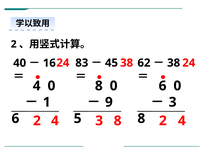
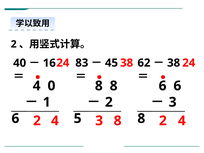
0 at (114, 86): 0 -> 8
0 at (177, 86): 0 -> 6
9 at (109, 102): 9 -> 2
